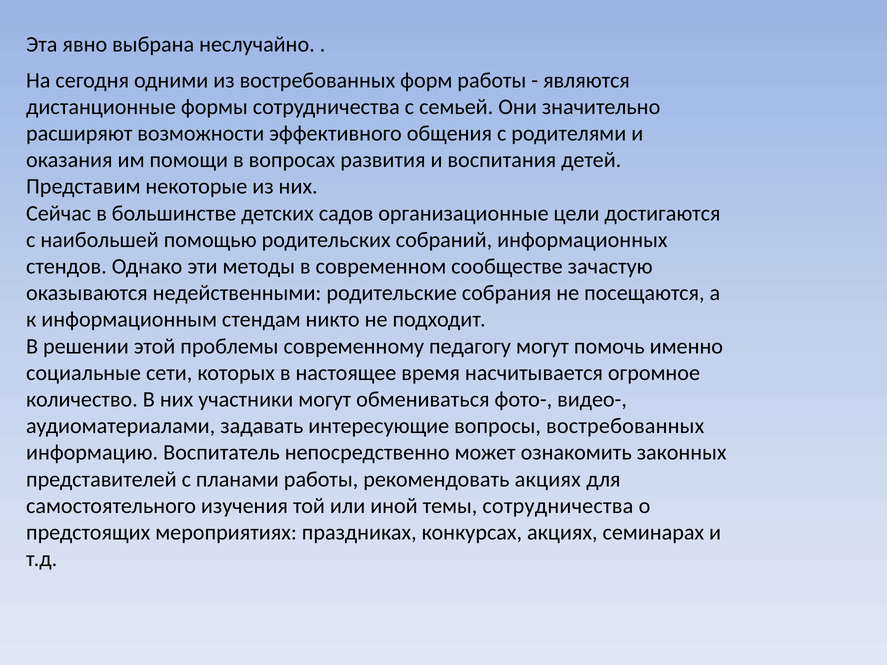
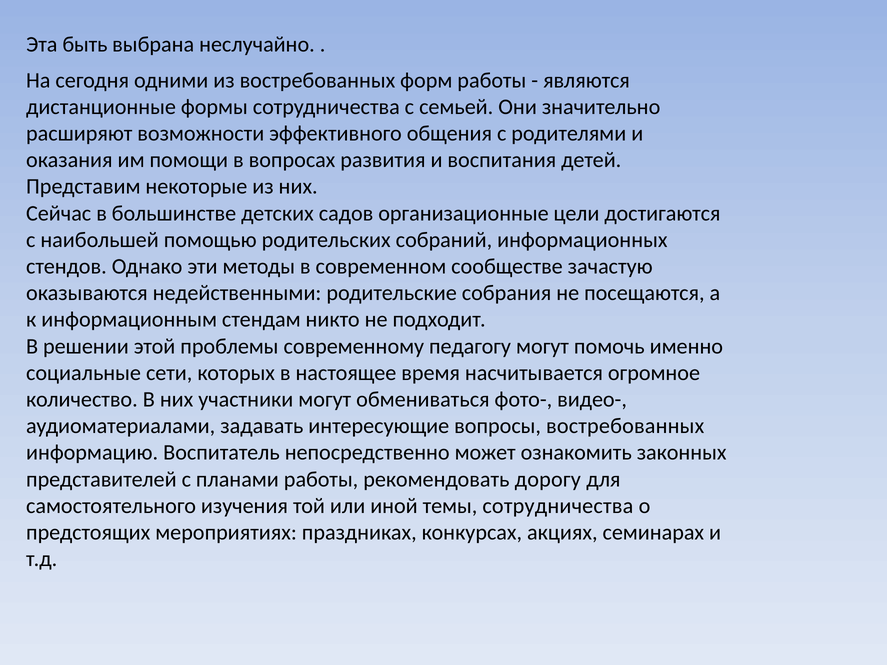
явно: явно -> быть
рекомендовать акциях: акциях -> дорогу
